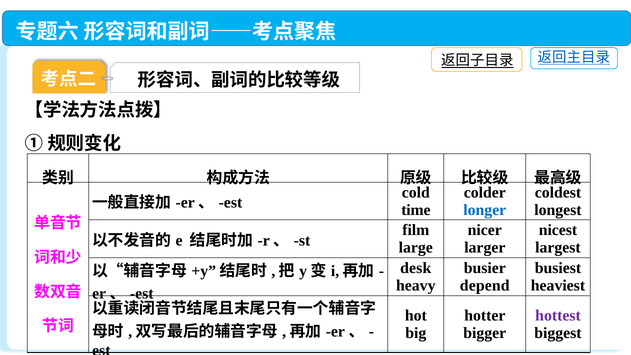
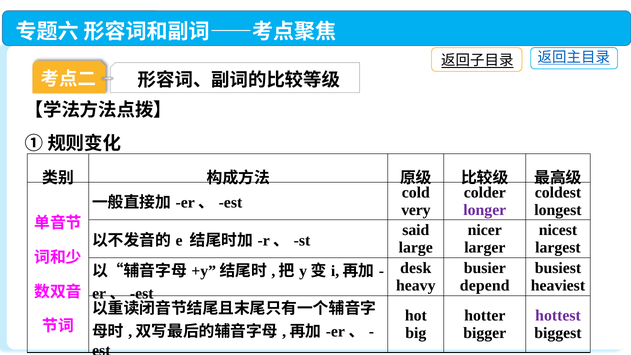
time: time -> very
longer colour: blue -> purple
film: film -> said
